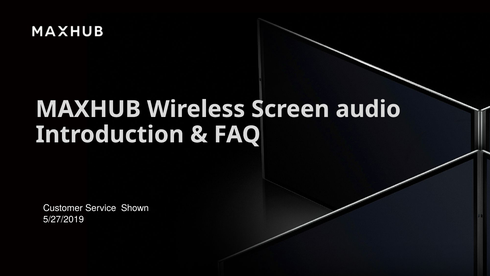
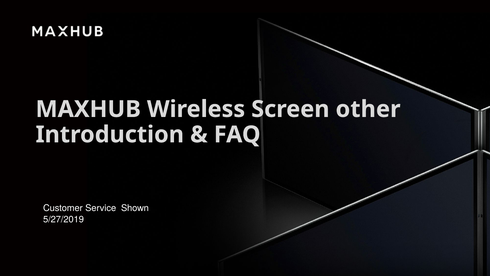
audio: audio -> other
